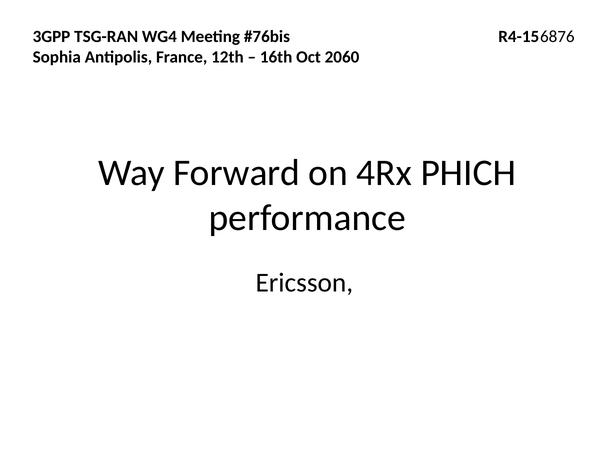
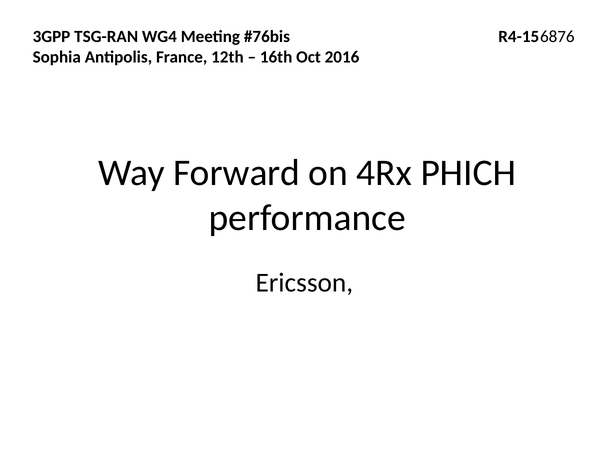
2060: 2060 -> 2016
